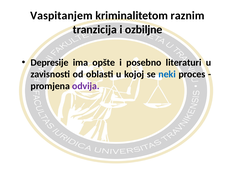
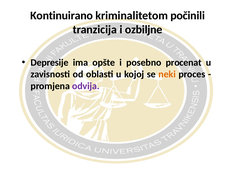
Vaspitanjem: Vaspitanjem -> Kontinuirano
raznim: raznim -> počinili
literaturi: literaturi -> procenat
neki colour: blue -> orange
